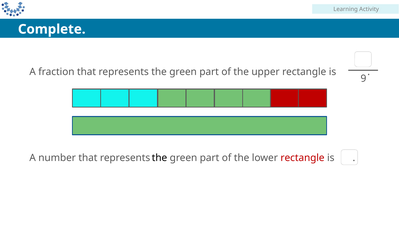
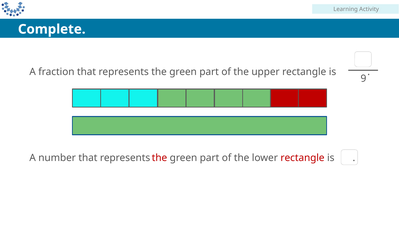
the at (159, 157) colour: black -> red
